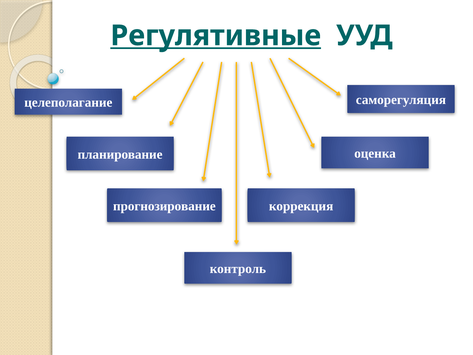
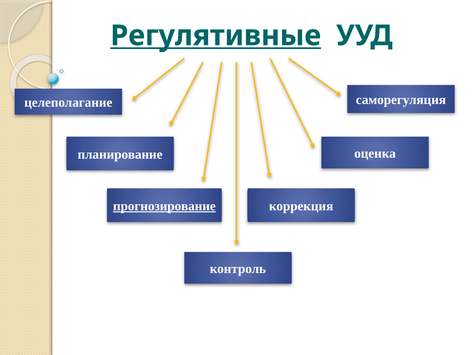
прогнозирование underline: none -> present
